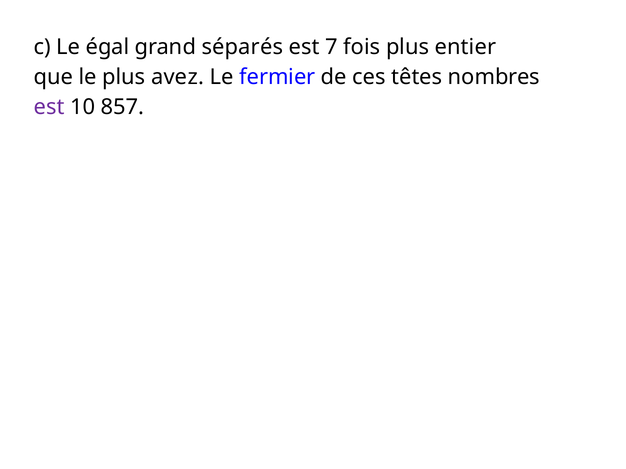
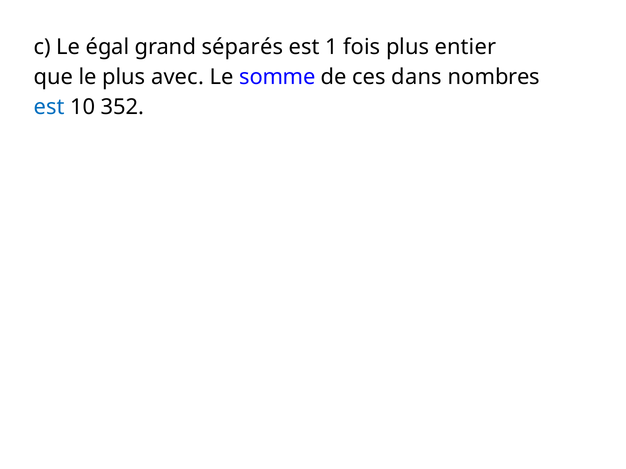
7: 7 -> 1
avez: avez -> avec
fermier: fermier -> somme
têtes: têtes -> dans
est at (49, 107) colour: purple -> blue
857: 857 -> 352
